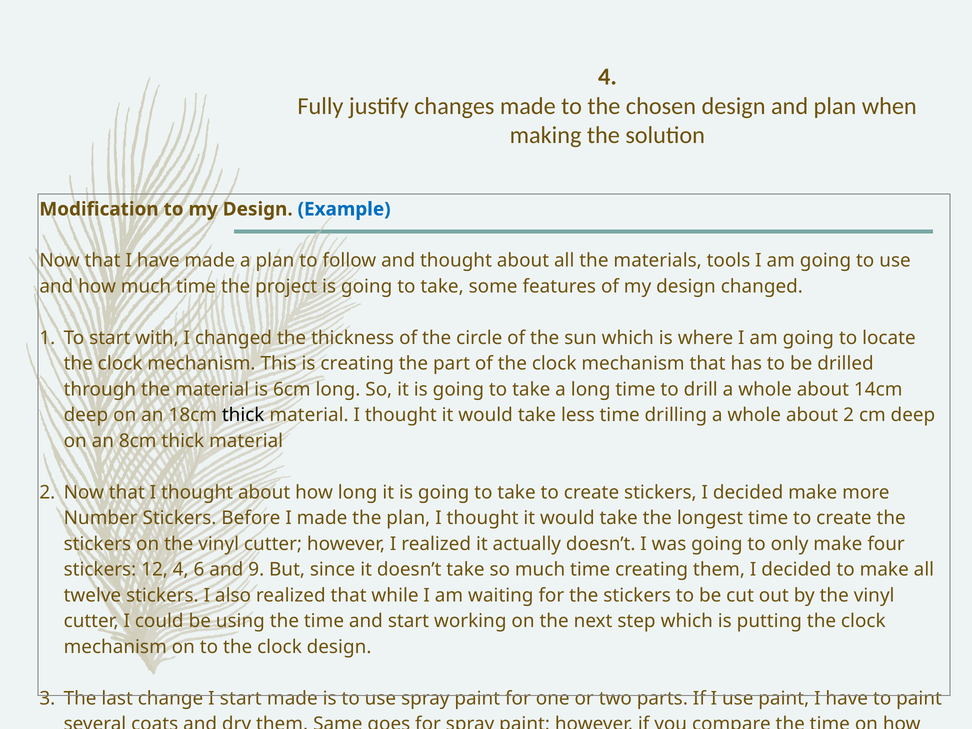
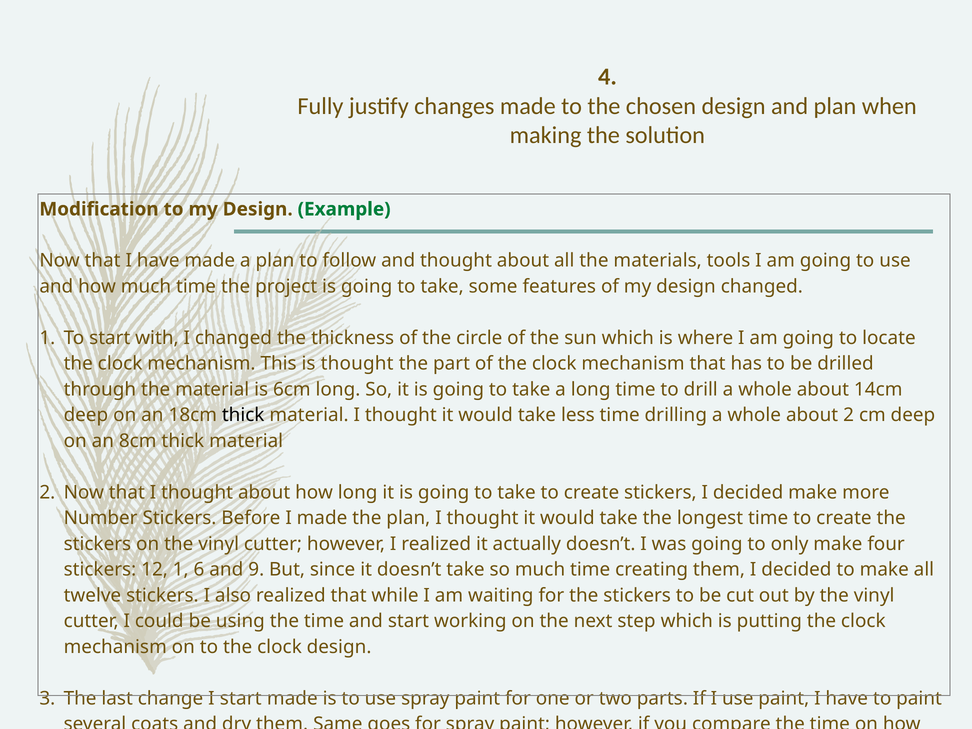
Example colour: blue -> green
is creating: creating -> thought
12 4: 4 -> 1
